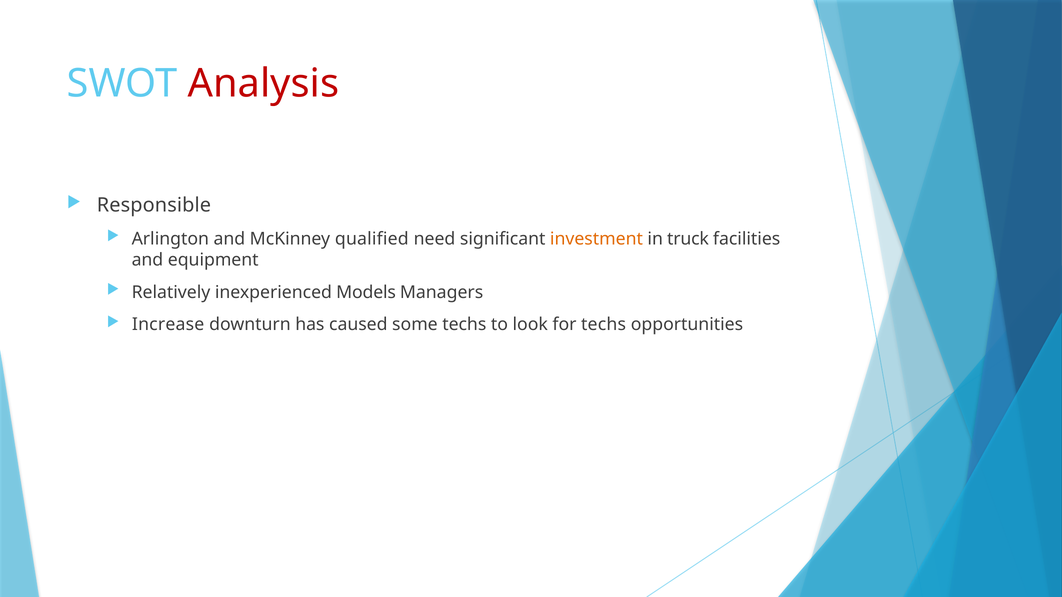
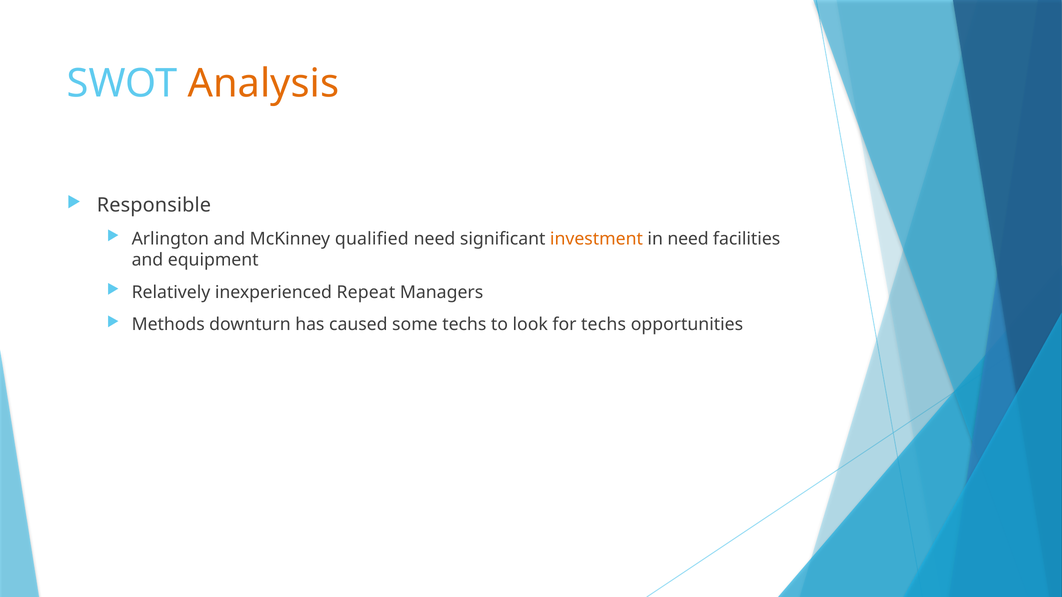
Analysis colour: red -> orange
in truck: truck -> need
Models: Models -> Repeat
Increase: Increase -> Methods
